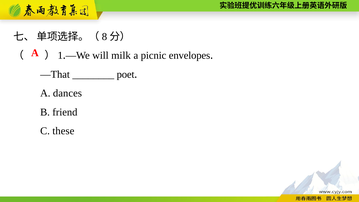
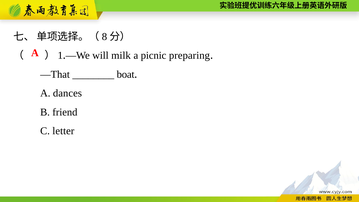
envelopes: envelopes -> preparing
poet: poet -> boat
these: these -> letter
